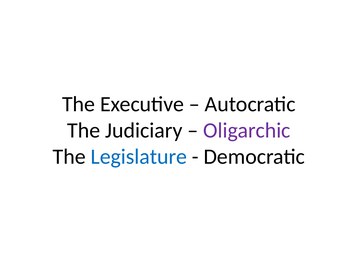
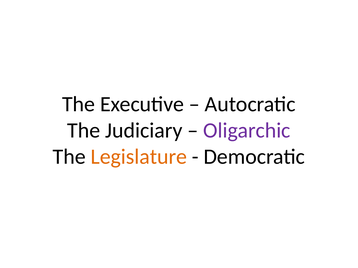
Legislature colour: blue -> orange
